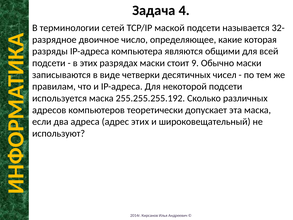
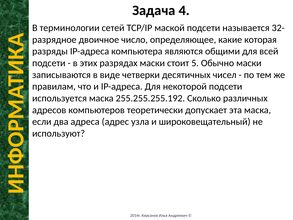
9: 9 -> 5
адрес этих: этих -> узла
